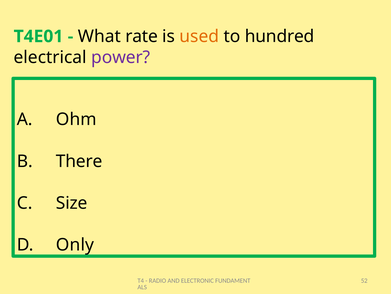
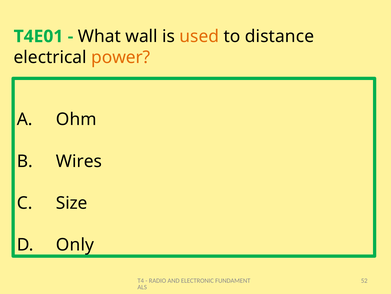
rate: rate -> wall
hundred: hundred -> distance
power colour: purple -> orange
There: There -> Wires
